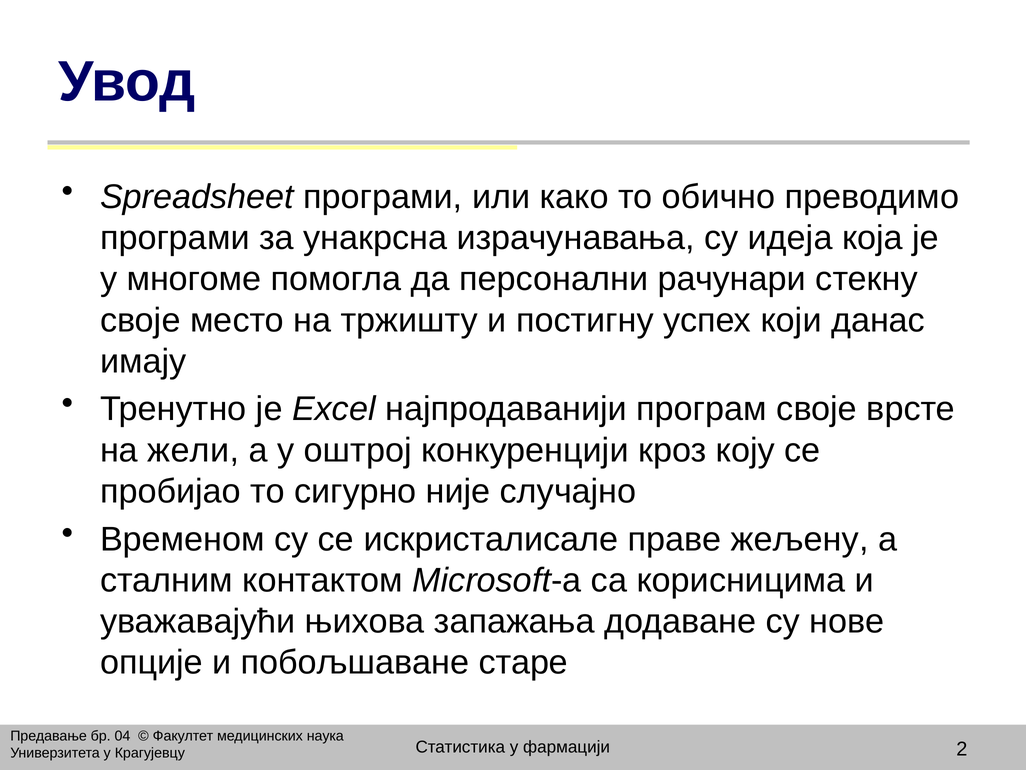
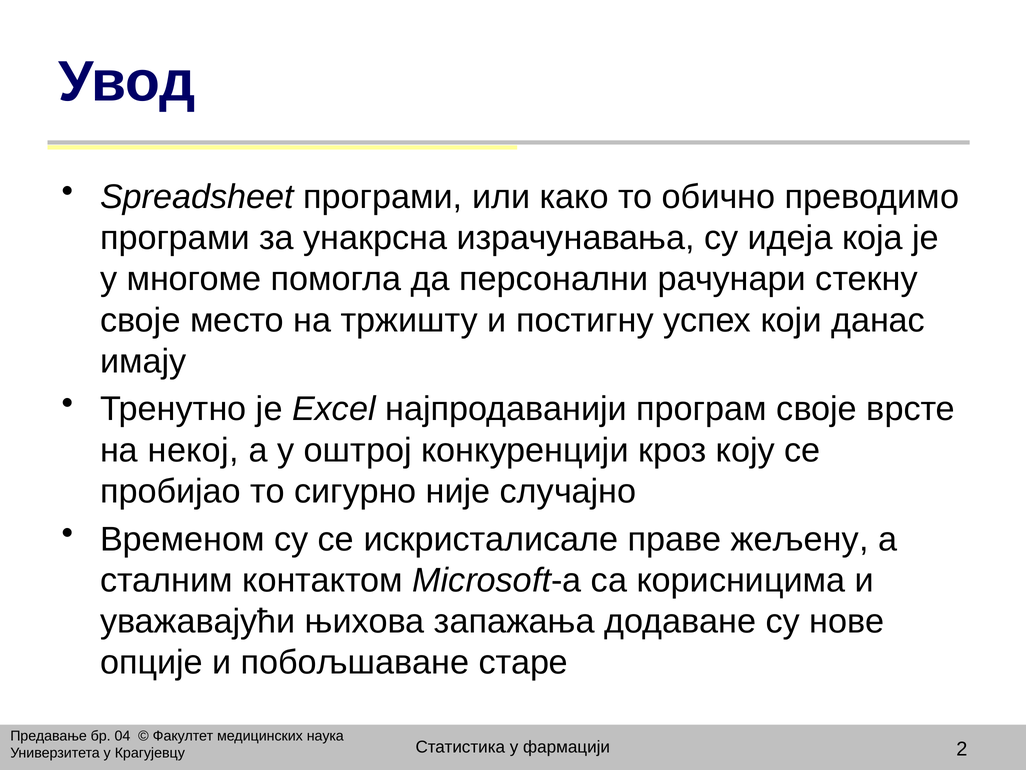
жели: жели -> некој
